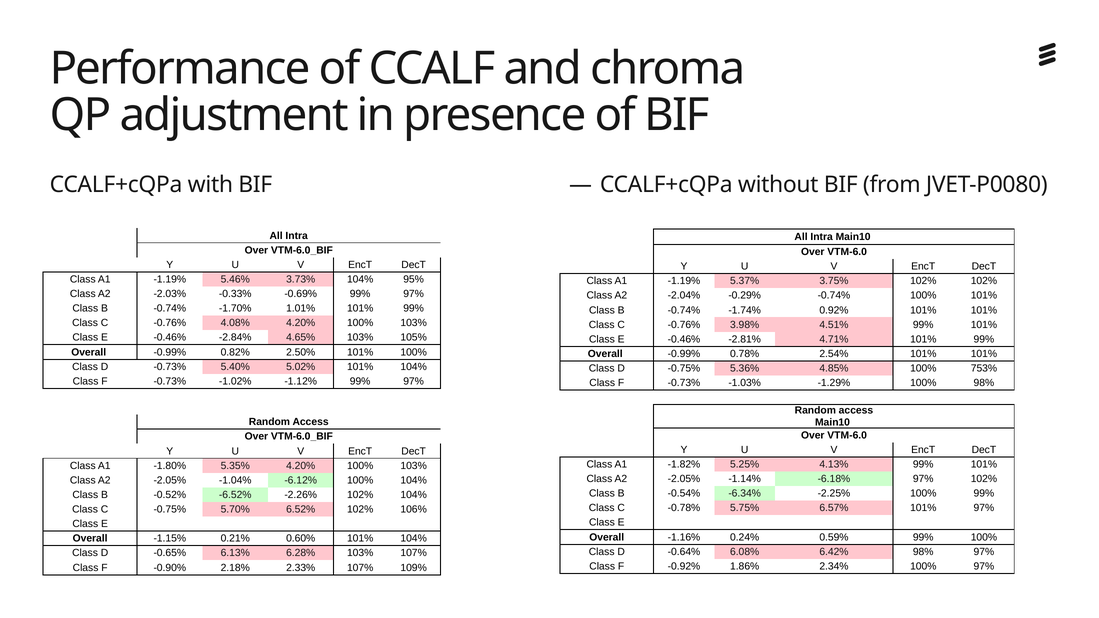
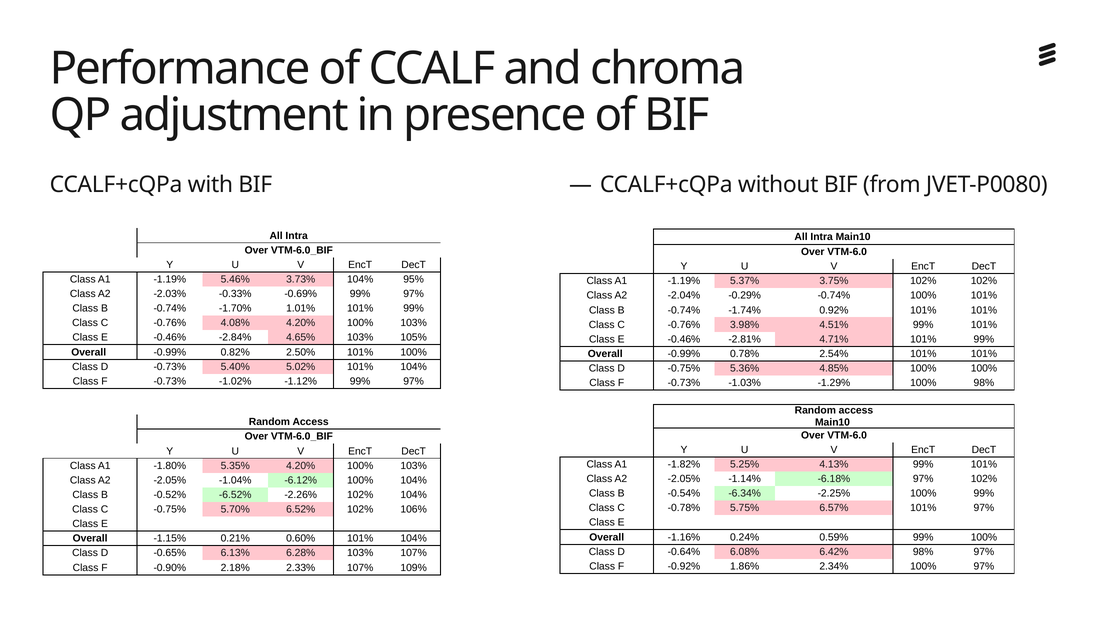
100% 753%: 753% -> 100%
